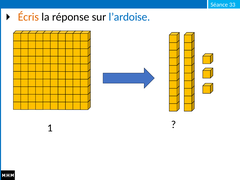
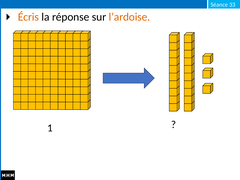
l’ardoise colour: blue -> orange
